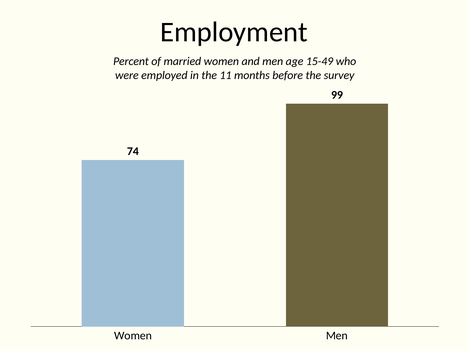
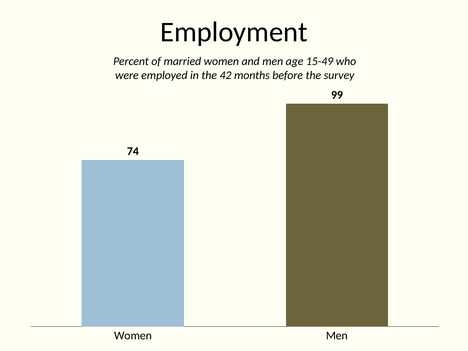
11: 11 -> 42
